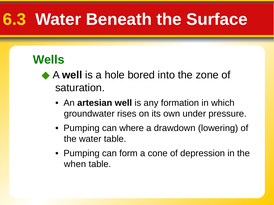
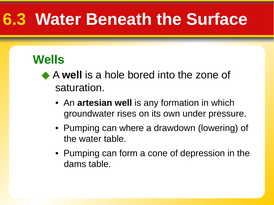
when: when -> dams
